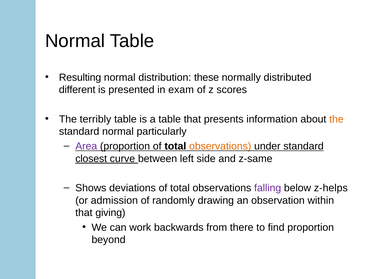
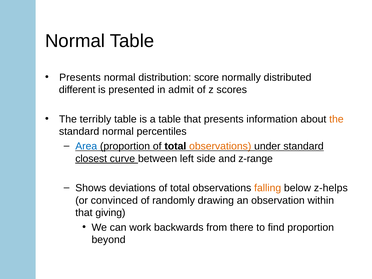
Resulting at (80, 77): Resulting -> Presents
these: these -> score
exam: exam -> admit
particularly: particularly -> percentiles
Area colour: purple -> blue
z-same: z-same -> z-range
falling colour: purple -> orange
admission: admission -> convinced
